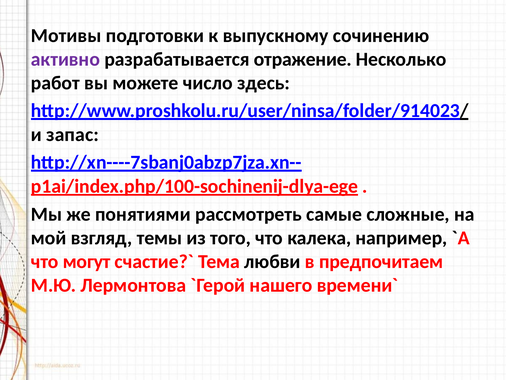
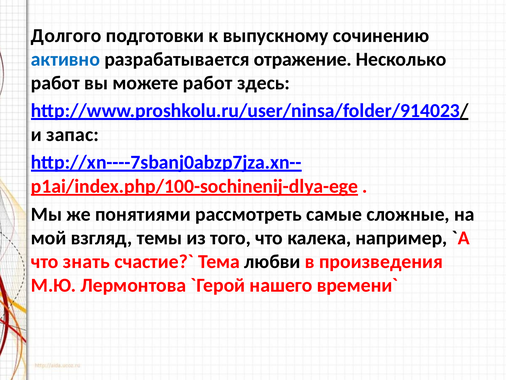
Мотивы: Мотивы -> Долгого
активно colour: purple -> blue
можете число: число -> работ
могут: могут -> знать
предпочитаем: предпочитаем -> произведения
